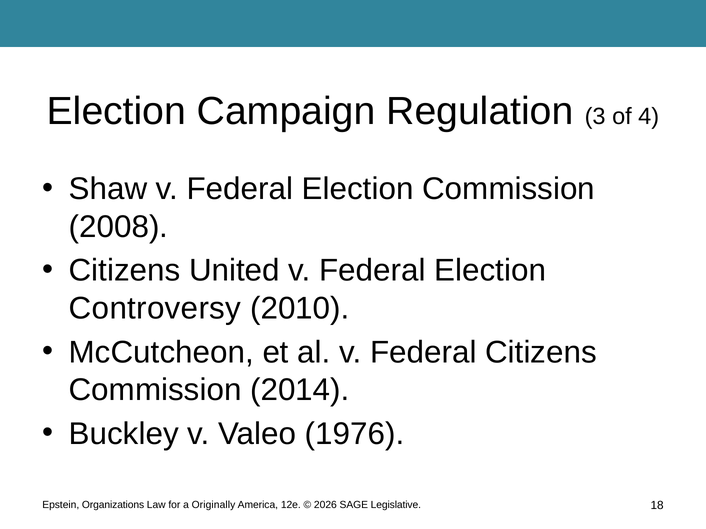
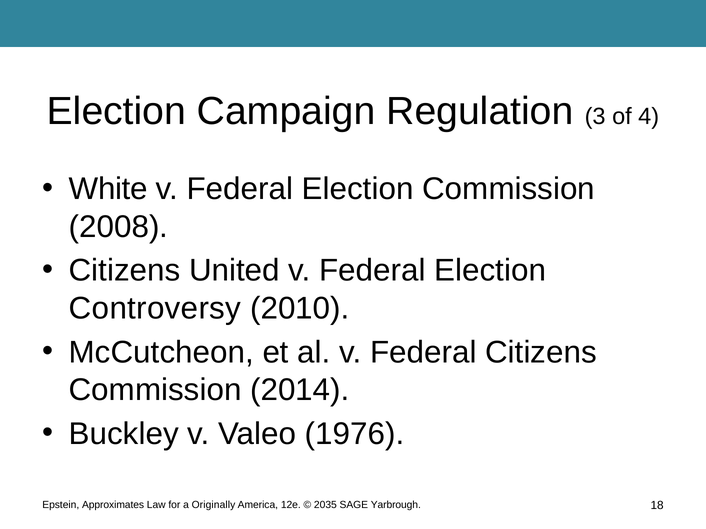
Shaw: Shaw -> White
Organizations: Organizations -> Approximates
2026: 2026 -> 2035
Legislative: Legislative -> Yarbrough
